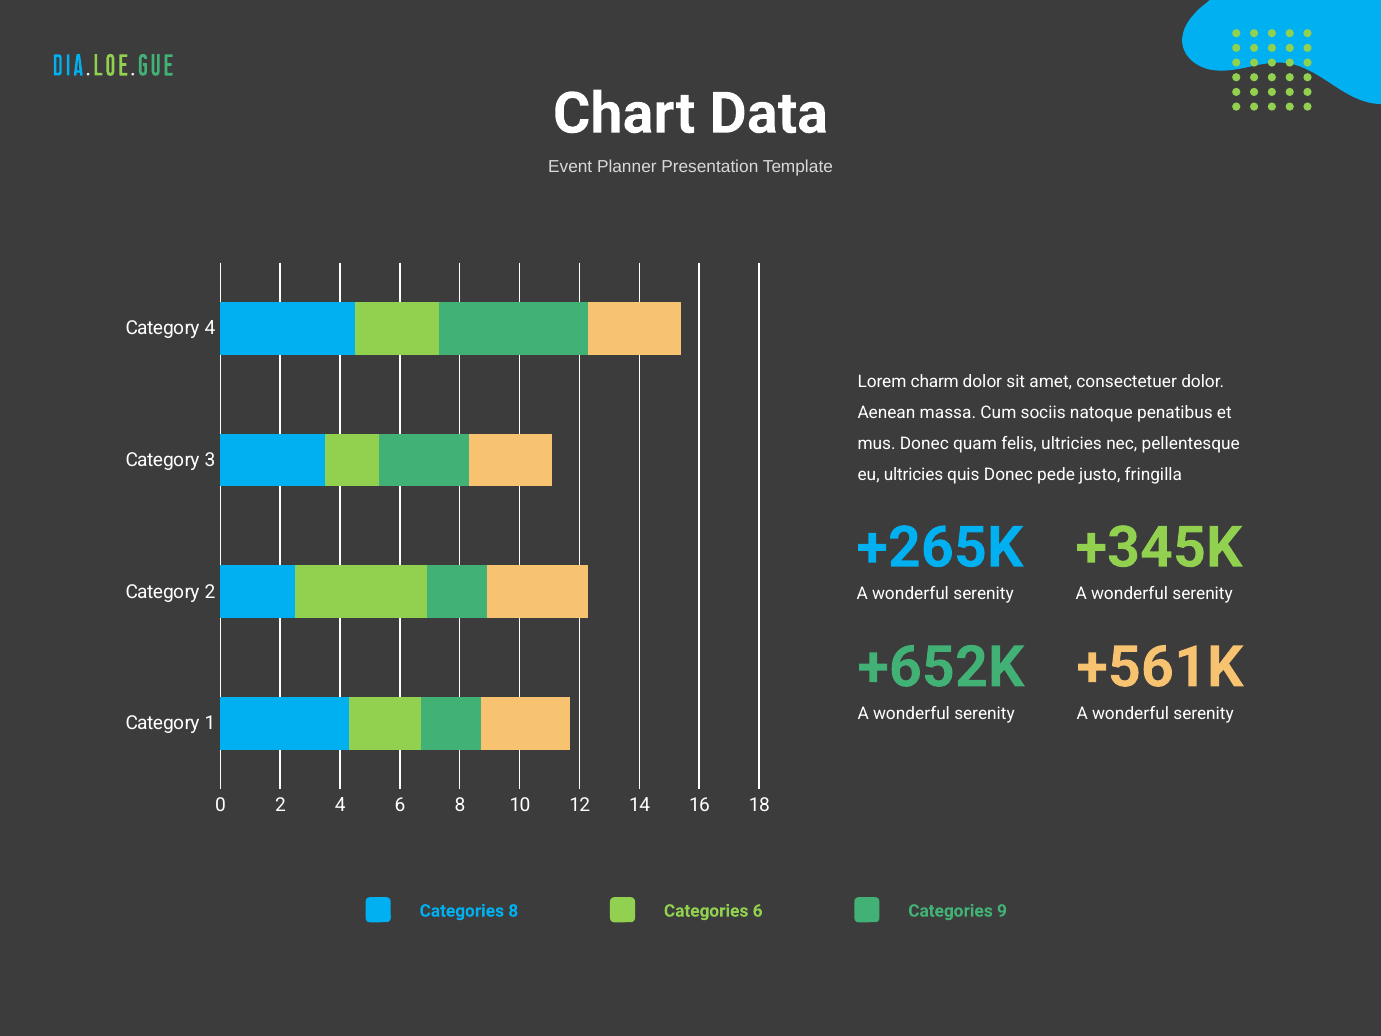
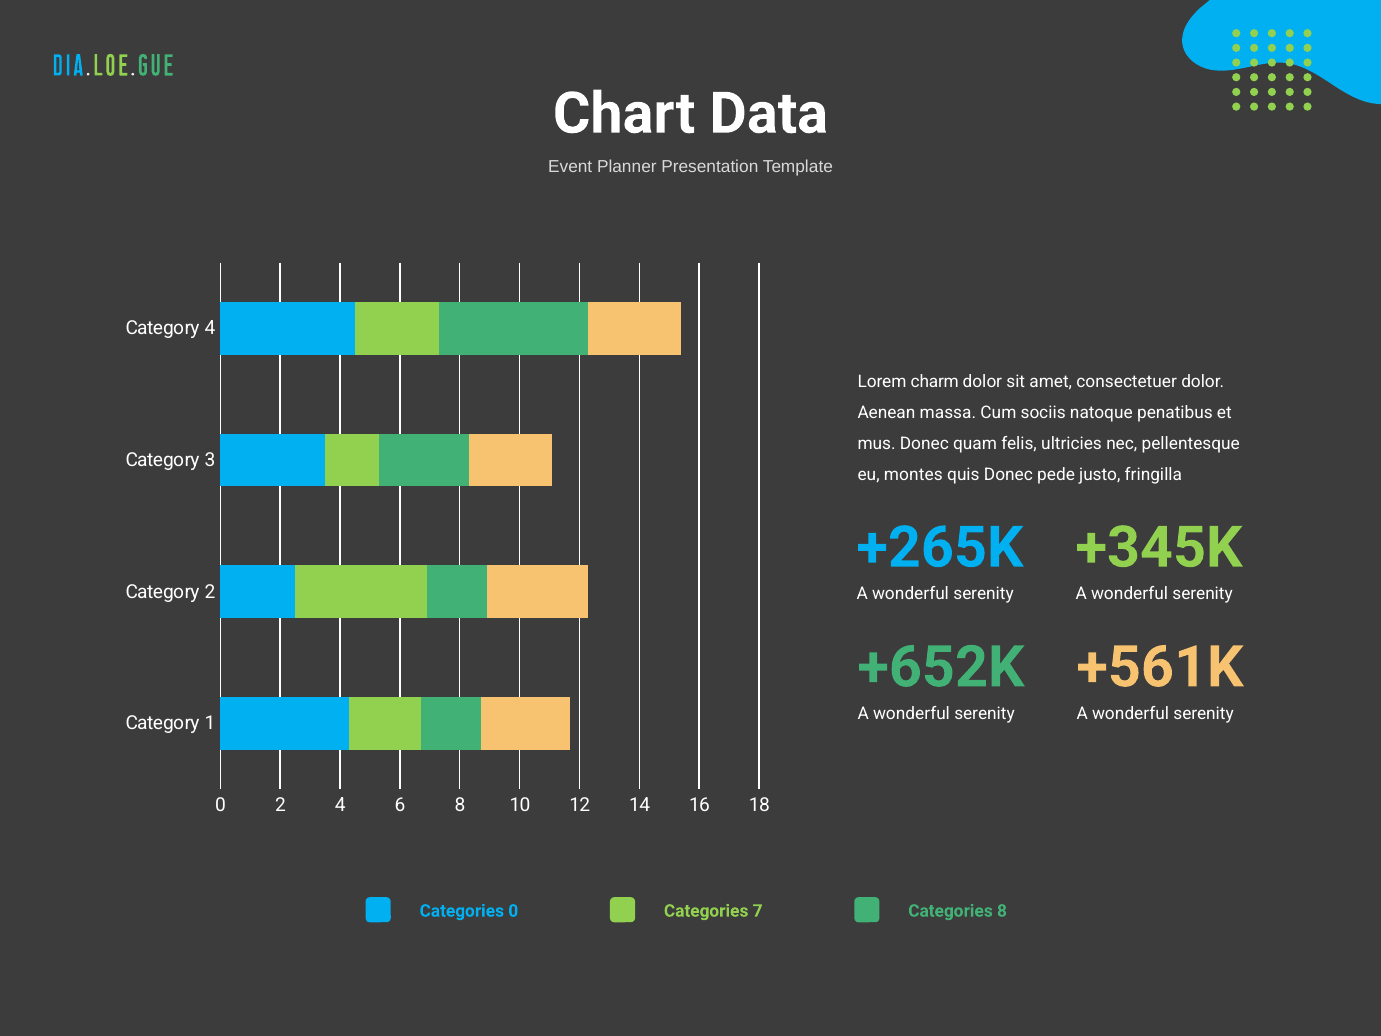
eu ultricies: ultricies -> montes
Categories 8: 8 -> 0
Categories 6: 6 -> 7
Categories 9: 9 -> 8
